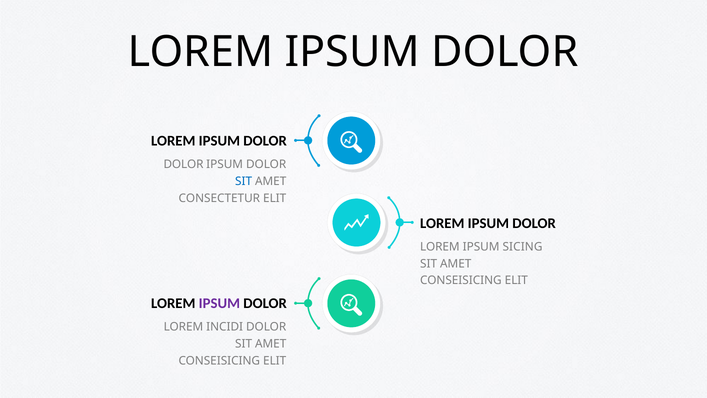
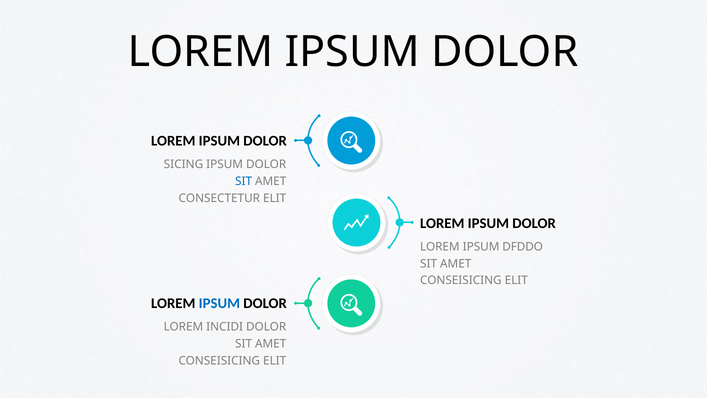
DOLOR at (184, 164): DOLOR -> SICING
SICING: SICING -> DFDDO
IPSUM at (219, 303) colour: purple -> blue
